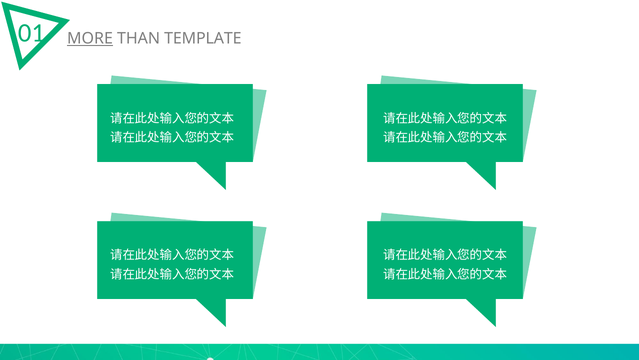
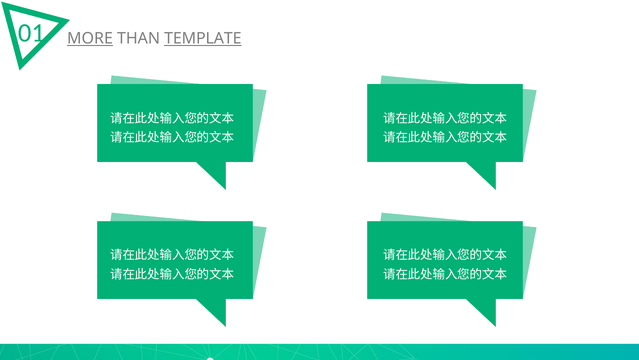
TEMPLATE underline: none -> present
